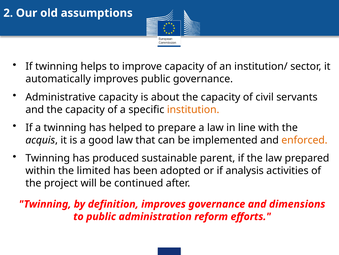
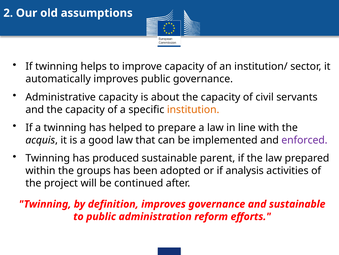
enforced colour: orange -> purple
limited: limited -> groups
and dimensions: dimensions -> sustainable
